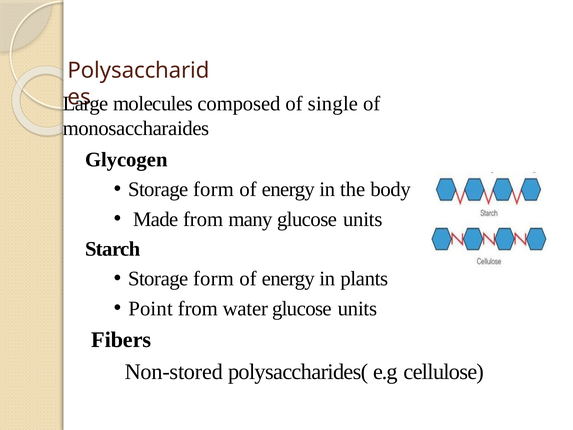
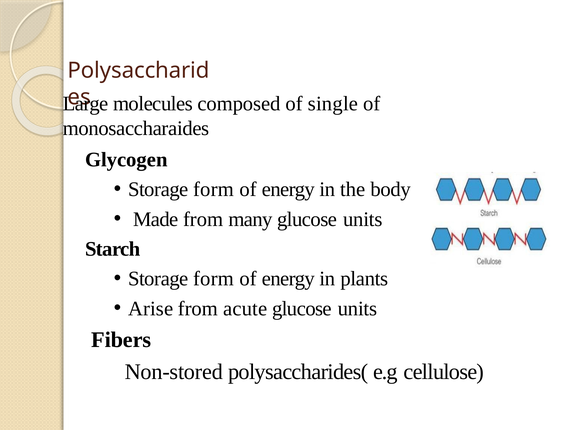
Point: Point -> Arise
water: water -> acute
